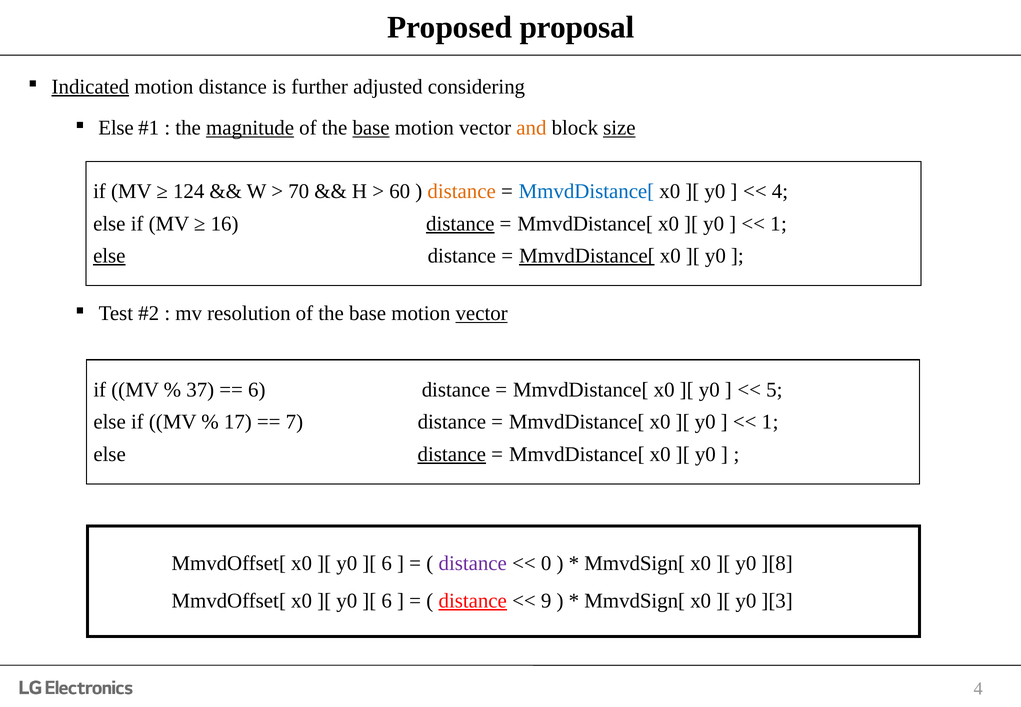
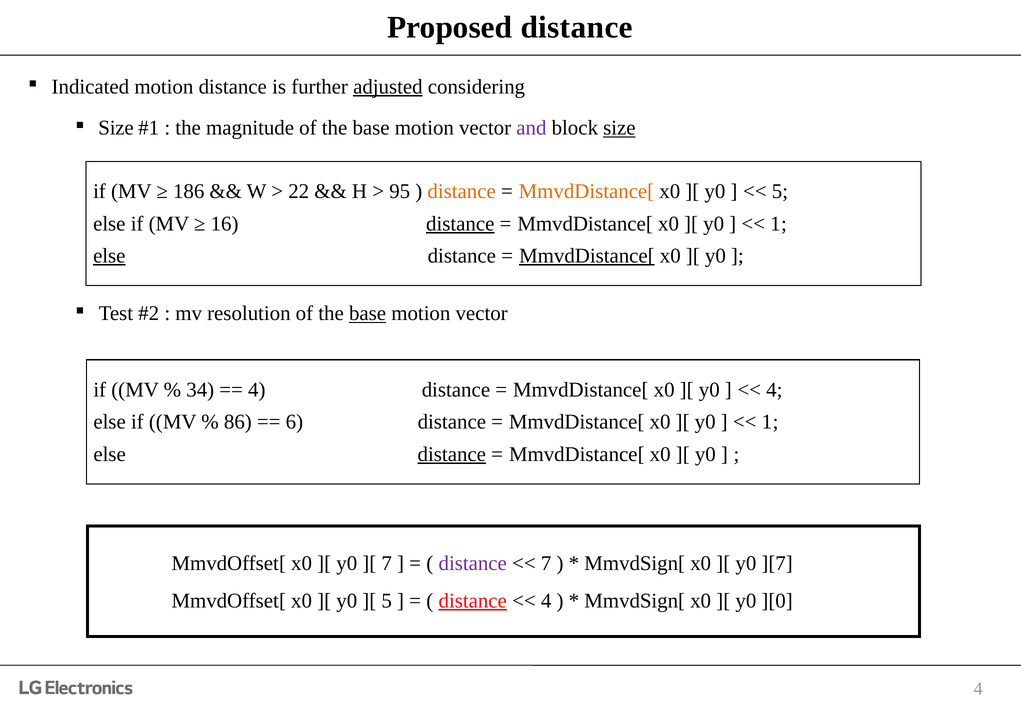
Proposed proposal: proposal -> distance
Indicated underline: present -> none
adjusted underline: none -> present
Else at (116, 128): Else -> Size
magnitude underline: present -> none
base at (371, 128) underline: present -> none
and colour: orange -> purple
124: 124 -> 186
70: 70 -> 22
60: 60 -> 95
MmvdDistance[ at (586, 191) colour: blue -> orange
4 at (780, 191): 4 -> 5
base at (368, 313) underline: none -> present
vector at (482, 313) underline: present -> none
37: 37 -> 34
6 at (257, 390): 6 -> 4
5 at (774, 390): 5 -> 4
17: 17 -> 86
7: 7 -> 6
6 at (387, 563): 6 -> 7
0 at (546, 563): 0 -> 7
][8: ][8 -> ][7
6 at (387, 601): 6 -> 5
9 at (546, 601): 9 -> 4
][3: ][3 -> ][0
